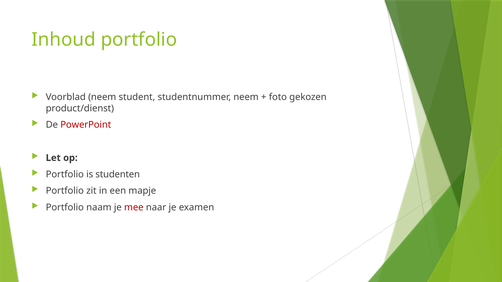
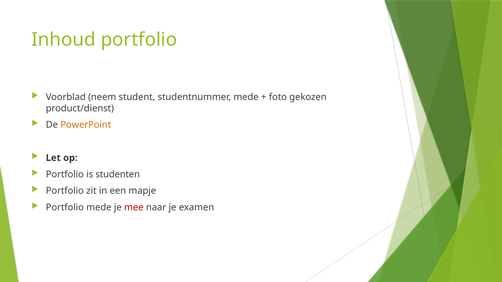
studentnummer neem: neem -> mede
PowerPoint colour: red -> orange
Portfolio naam: naam -> mede
